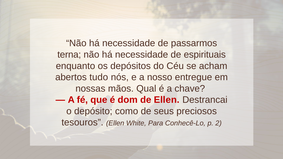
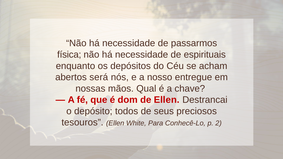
terna: terna -> física
tudo: tudo -> será
como: como -> todos
